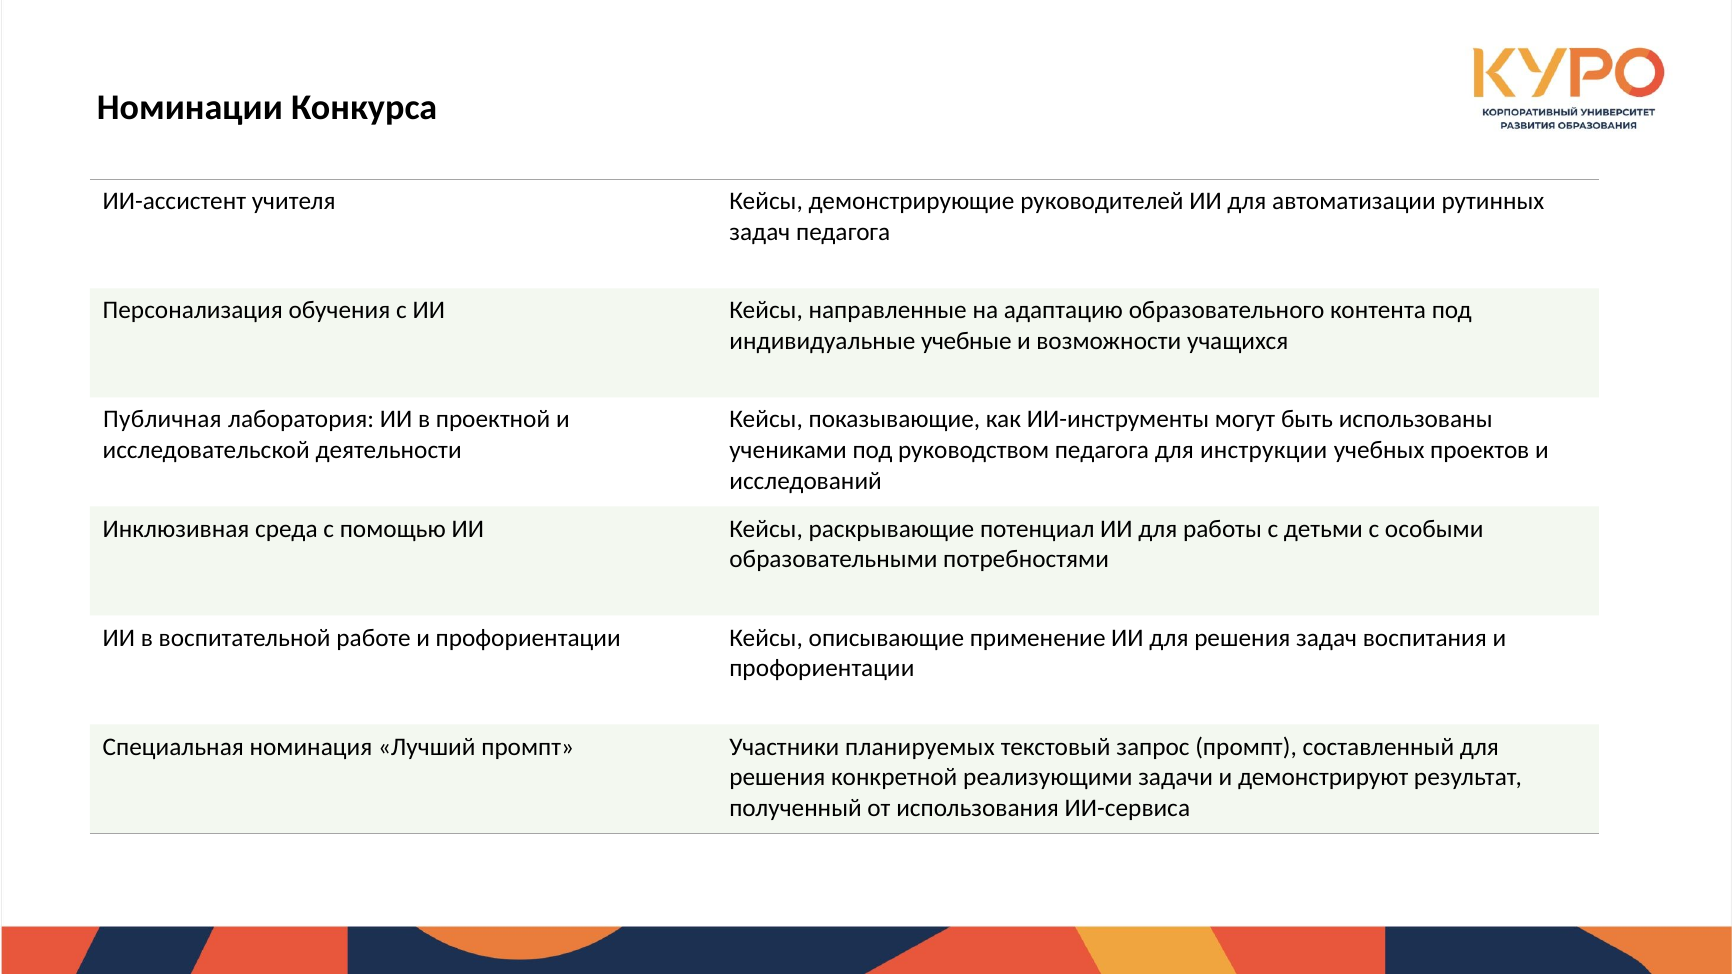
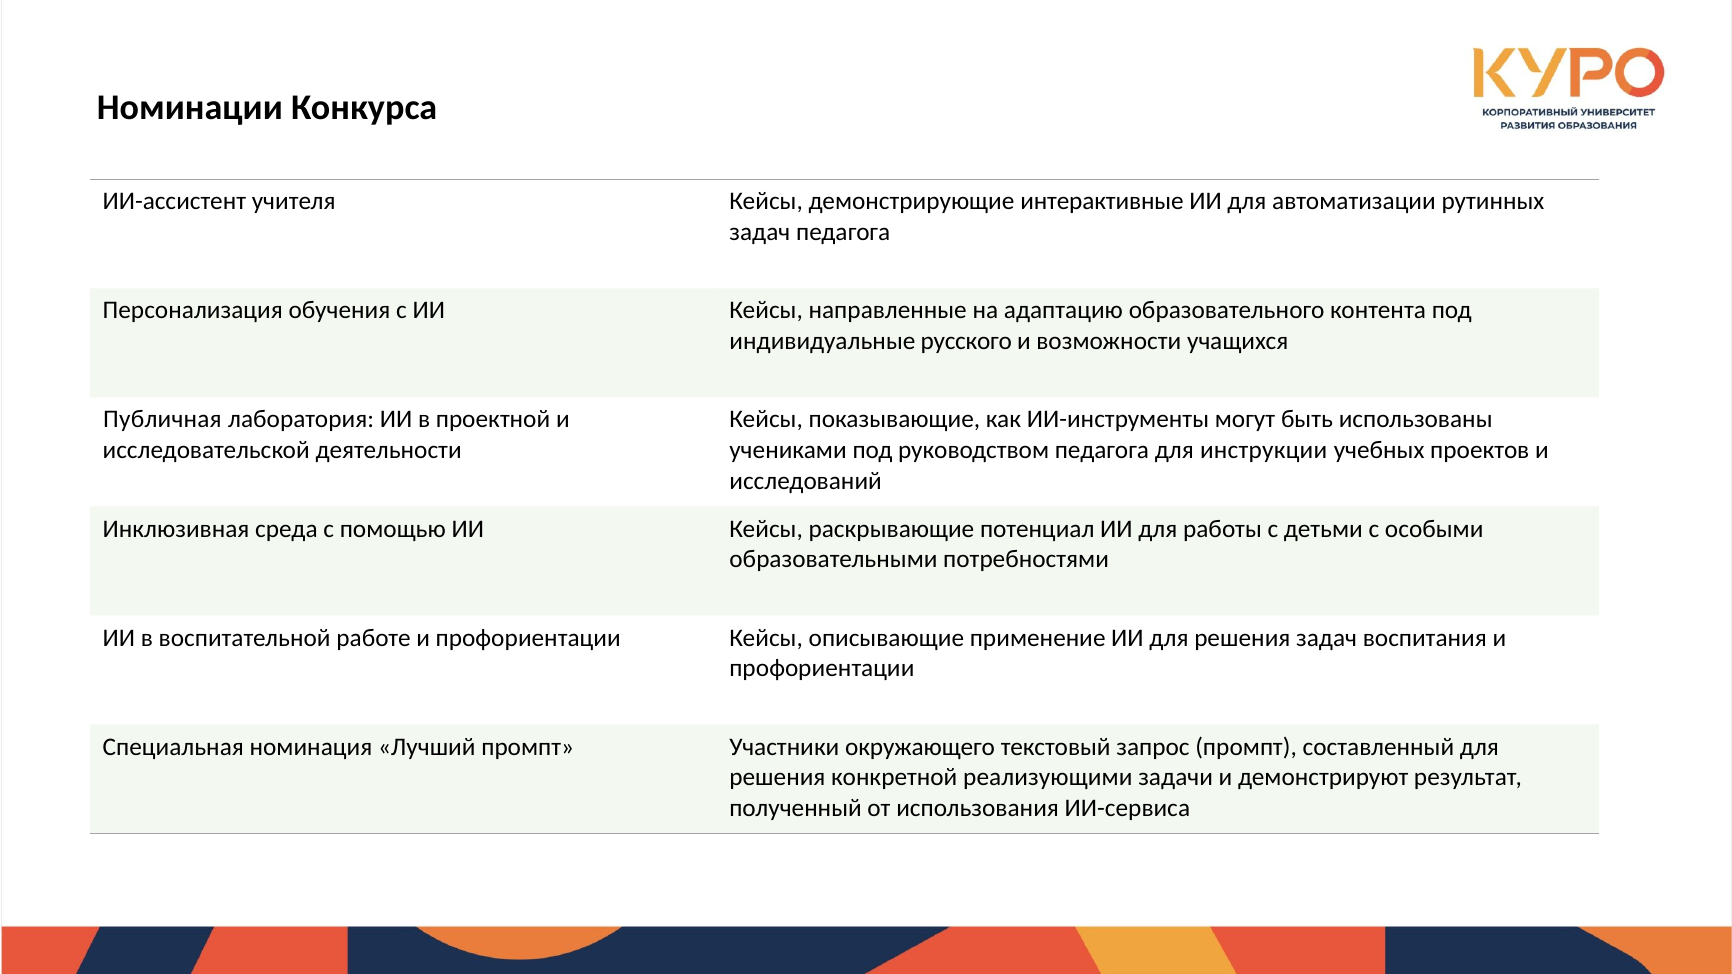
руководителей: руководителей -> интерактивные
учебные: учебные -> русского
планируемых: планируемых -> окружающего
